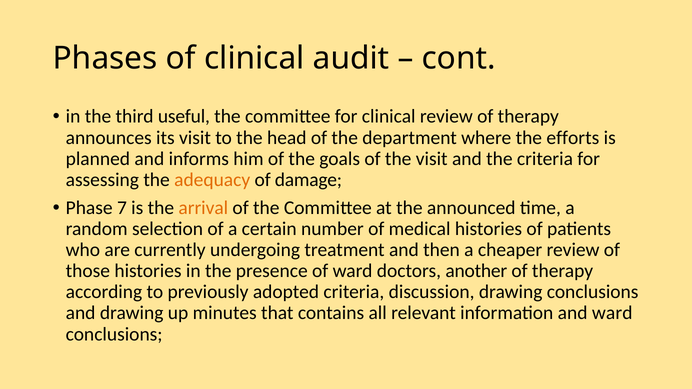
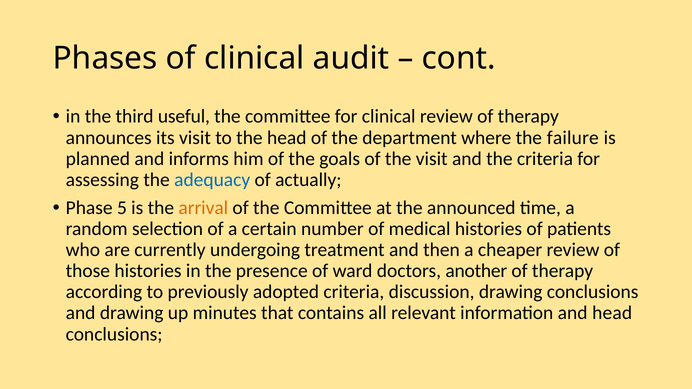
efforts: efforts -> failure
adequacy colour: orange -> blue
damage: damage -> actually
7: 7 -> 5
and ward: ward -> head
